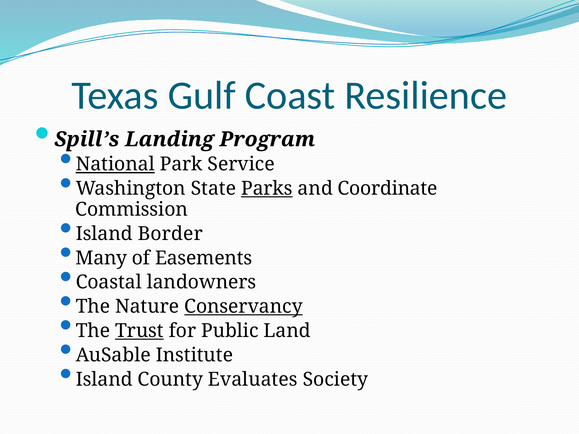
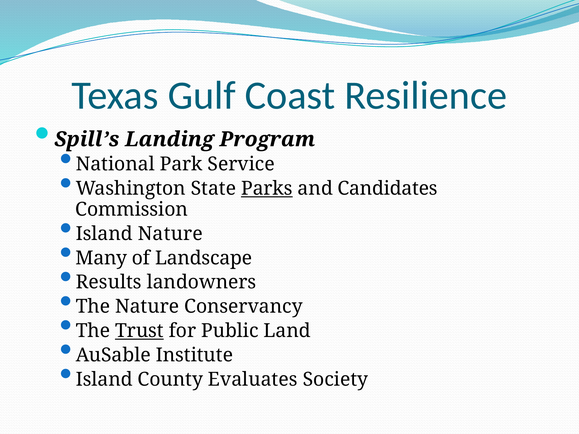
National underline: present -> none
Coordinate: Coordinate -> Candidates
Island Border: Border -> Nature
Easements: Easements -> Landscape
Coastal: Coastal -> Results
Conservancy underline: present -> none
